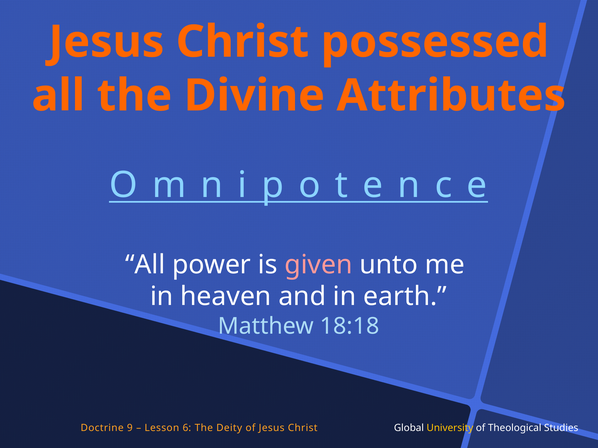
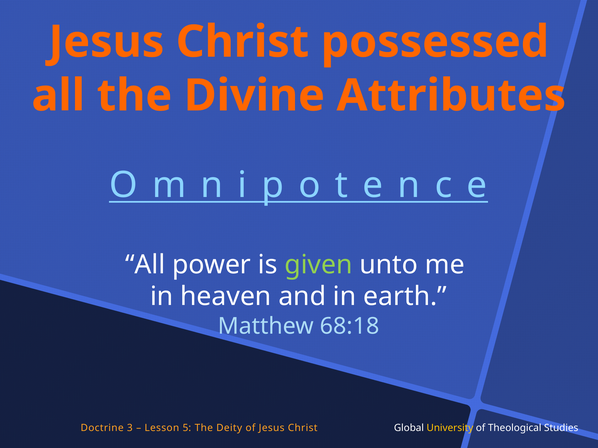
given colour: pink -> light green
18:18: 18:18 -> 68:18
9: 9 -> 3
6: 6 -> 5
